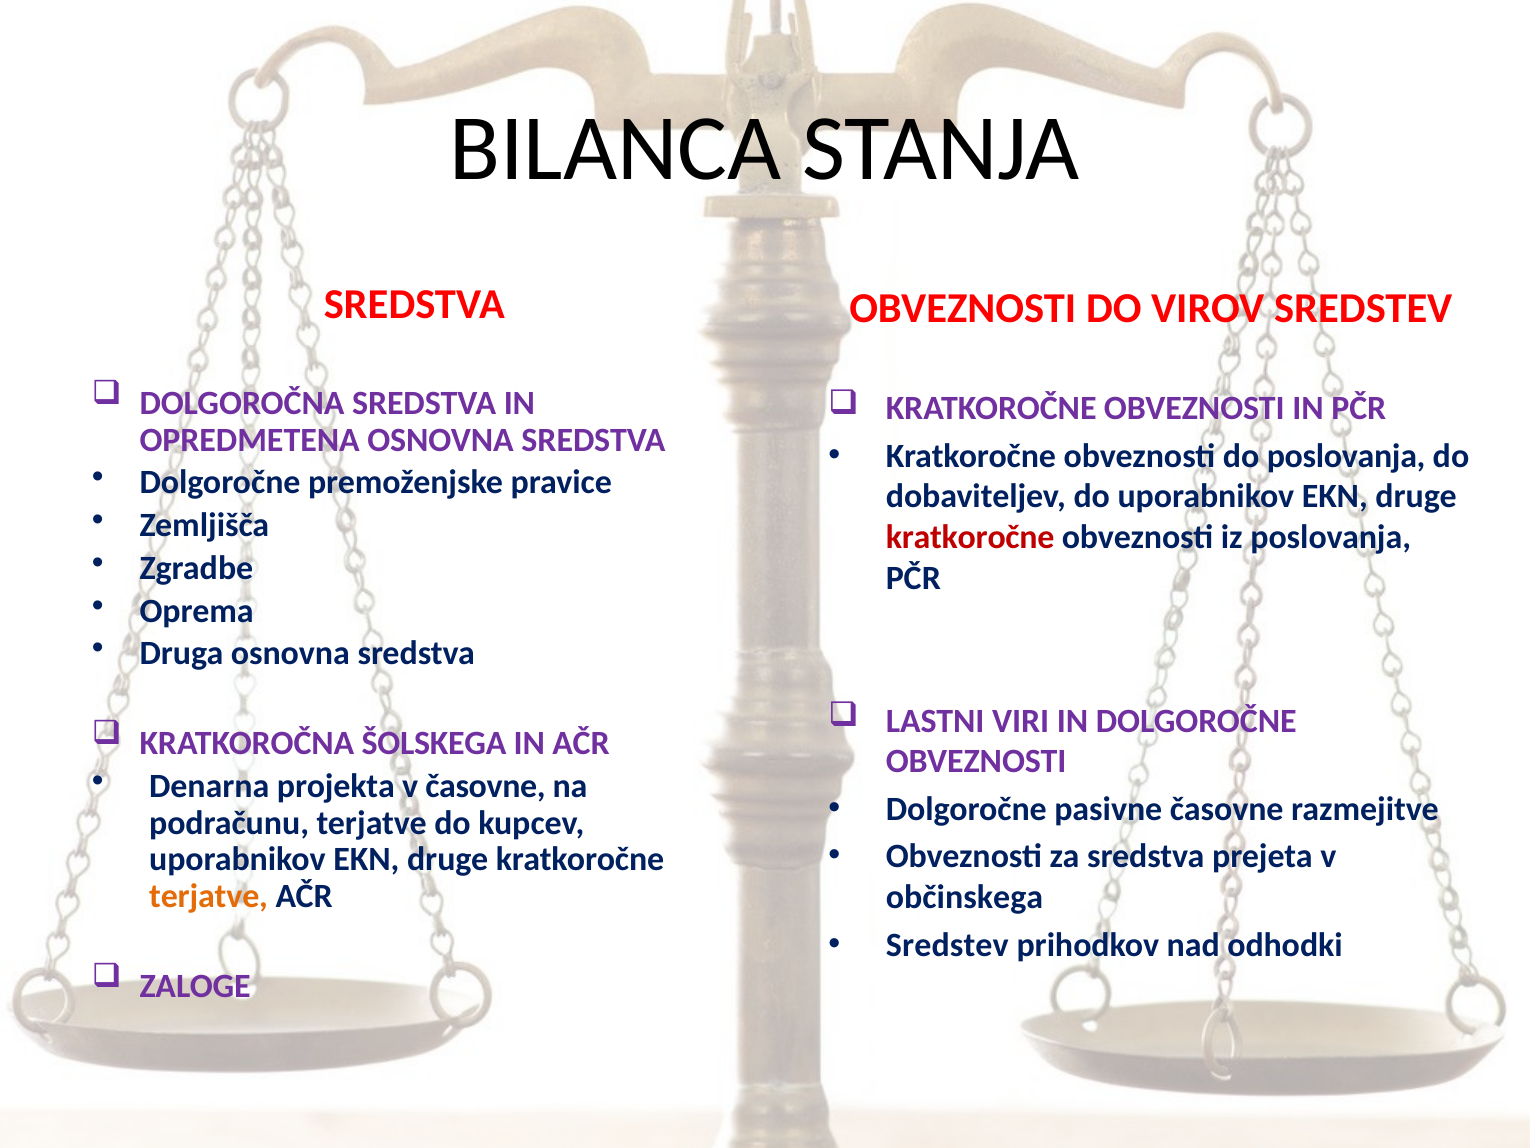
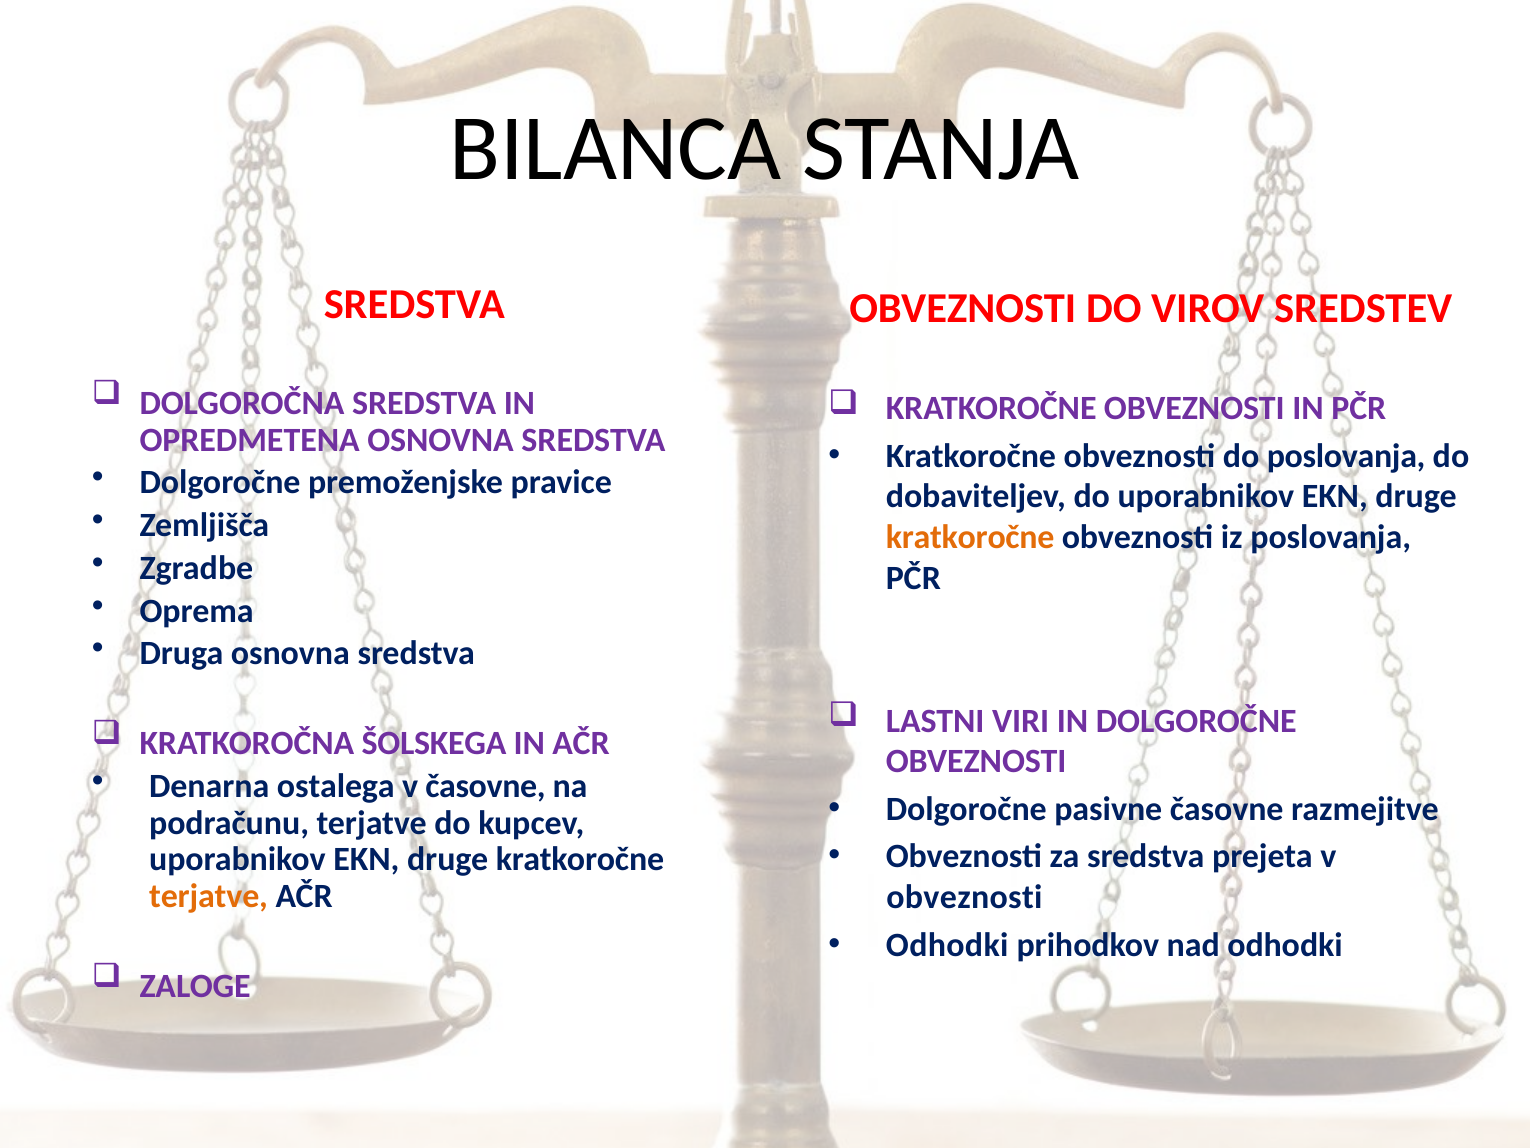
kratkoročne at (970, 537) colour: red -> orange
projekta: projekta -> ostalega
občinskega at (965, 897): občinskega -> obveznosti
Sredstev at (947, 945): Sredstev -> Odhodki
